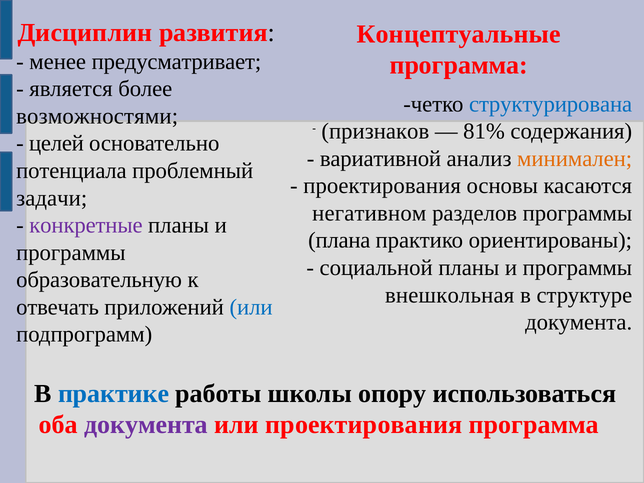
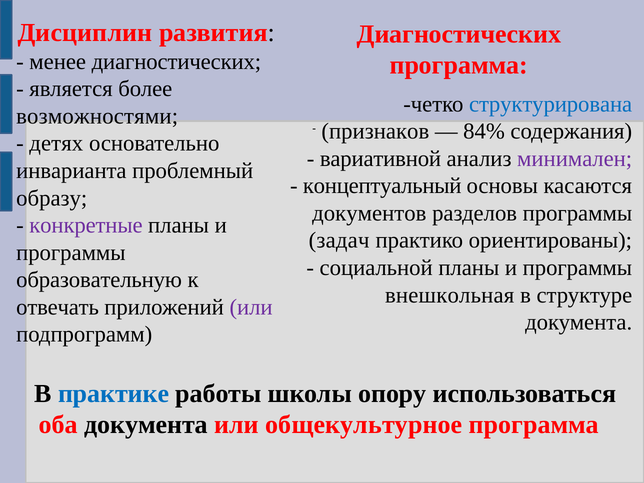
Концептуальные at (459, 34): Концептуальные -> Диагностических
менее предусматривает: предусматривает -> диагностических
81%: 81% -> 84%
целей: целей -> детях
минимален colour: orange -> purple
потенциала: потенциала -> инварианта
проектирования at (382, 186): проектирования -> концептуальный
задачи: задачи -> образу
негативном: негативном -> документов
плана: плана -> задач
или at (251, 307) colour: blue -> purple
документа at (146, 425) colour: purple -> black
или проектирования: проектирования -> общекультурное
